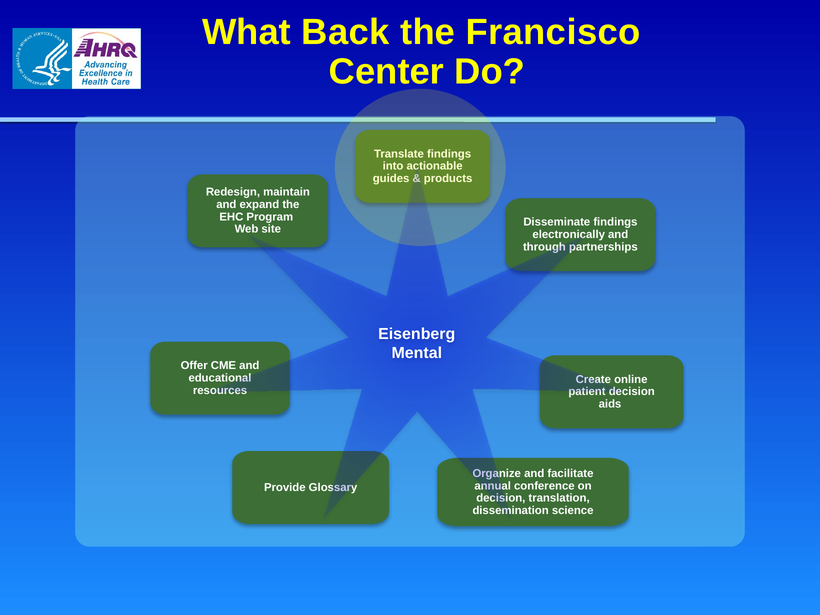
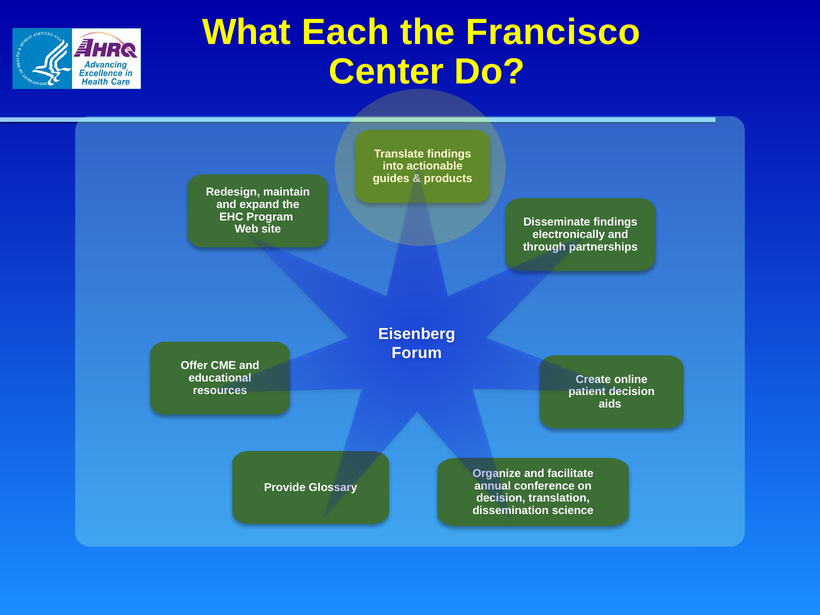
Back: Back -> Each
Mental: Mental -> Forum
